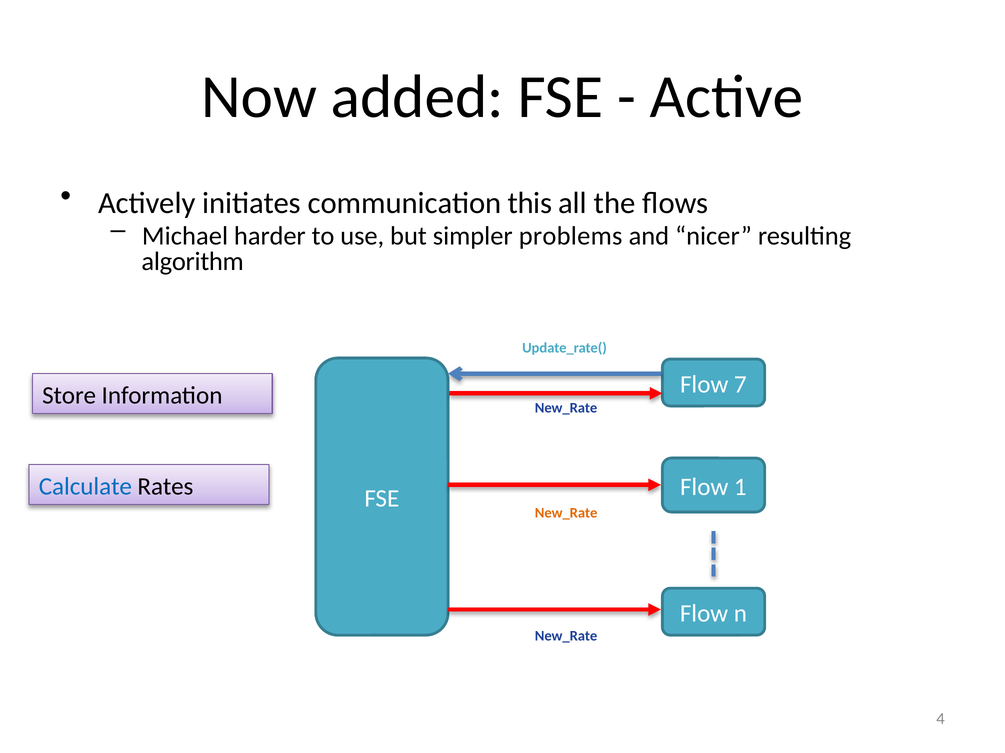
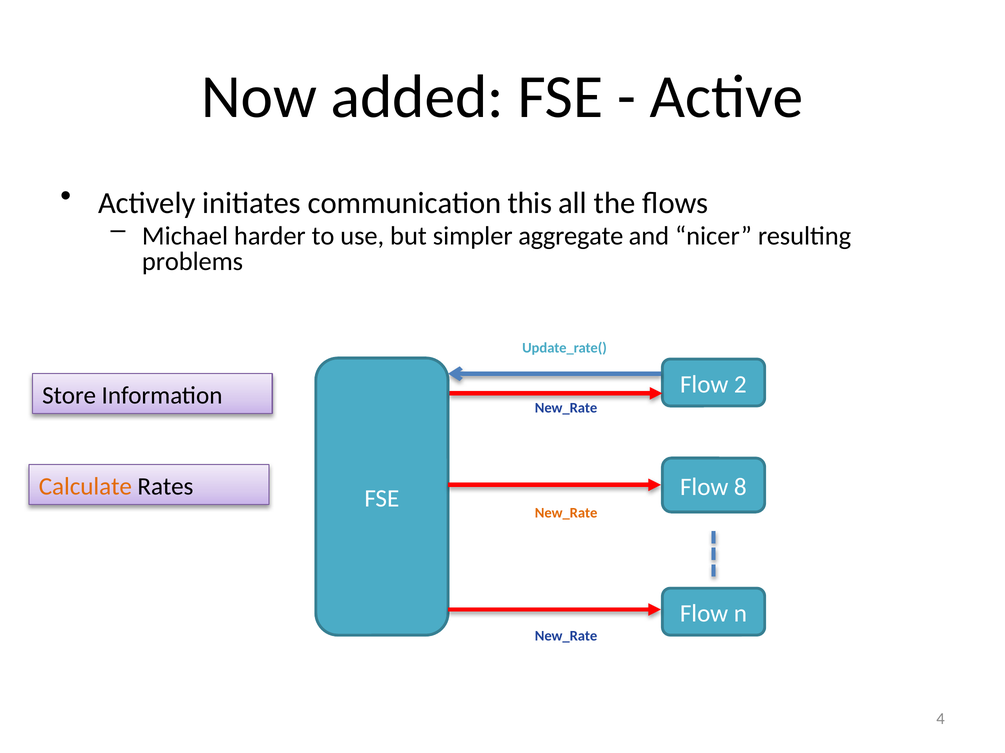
problems: problems -> aggregate
algorithm: algorithm -> problems
7: 7 -> 2
Calculate colour: blue -> orange
1: 1 -> 8
